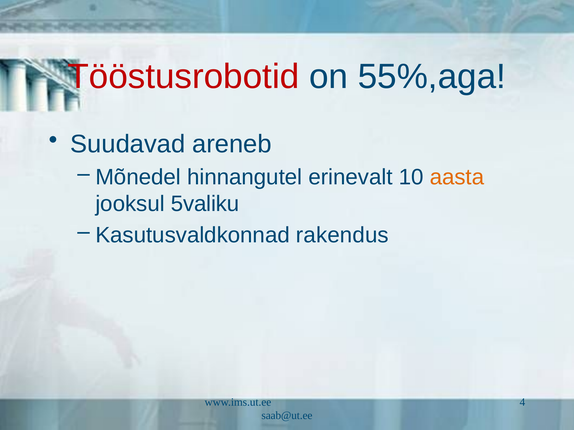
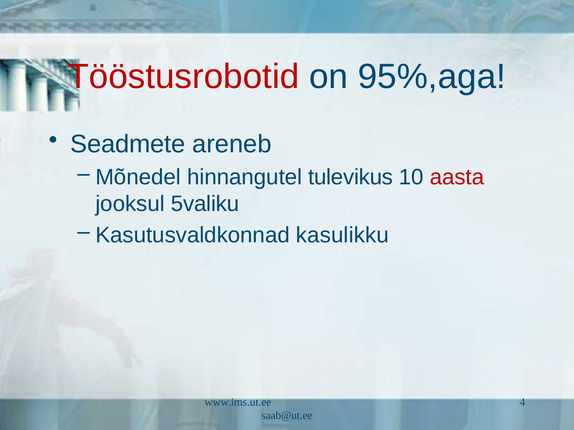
55%,aga: 55%,aga -> 95%,aga
Suudavad: Suudavad -> Seadmete
erinevalt: erinevalt -> tulevikus
aasta colour: orange -> red
rakendus: rakendus -> kasulikku
